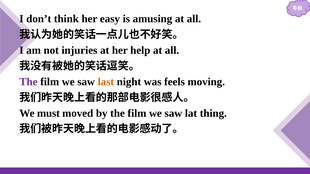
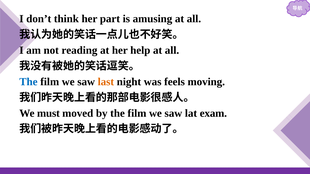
easy: easy -> part
injuries: injuries -> reading
The at (28, 82) colour: purple -> blue
thing: thing -> exam
